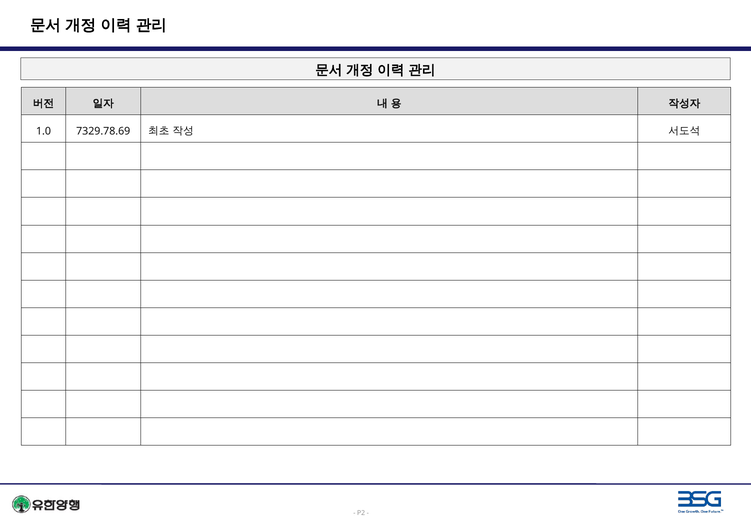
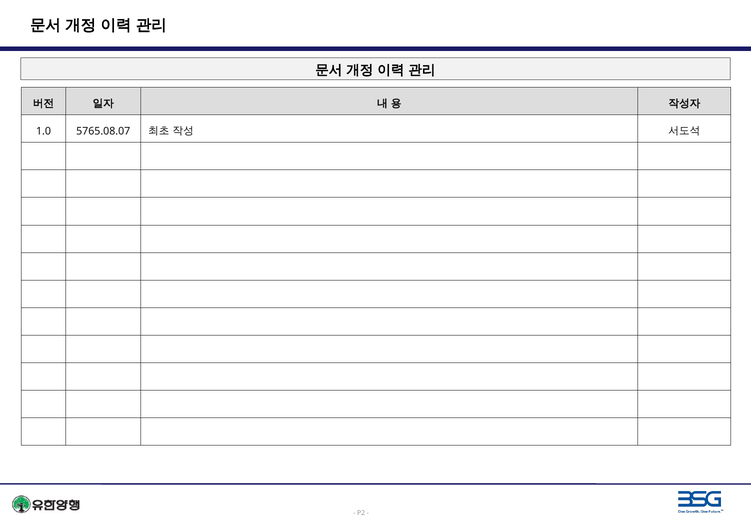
7329.78.69: 7329.78.69 -> 5765.08.07
